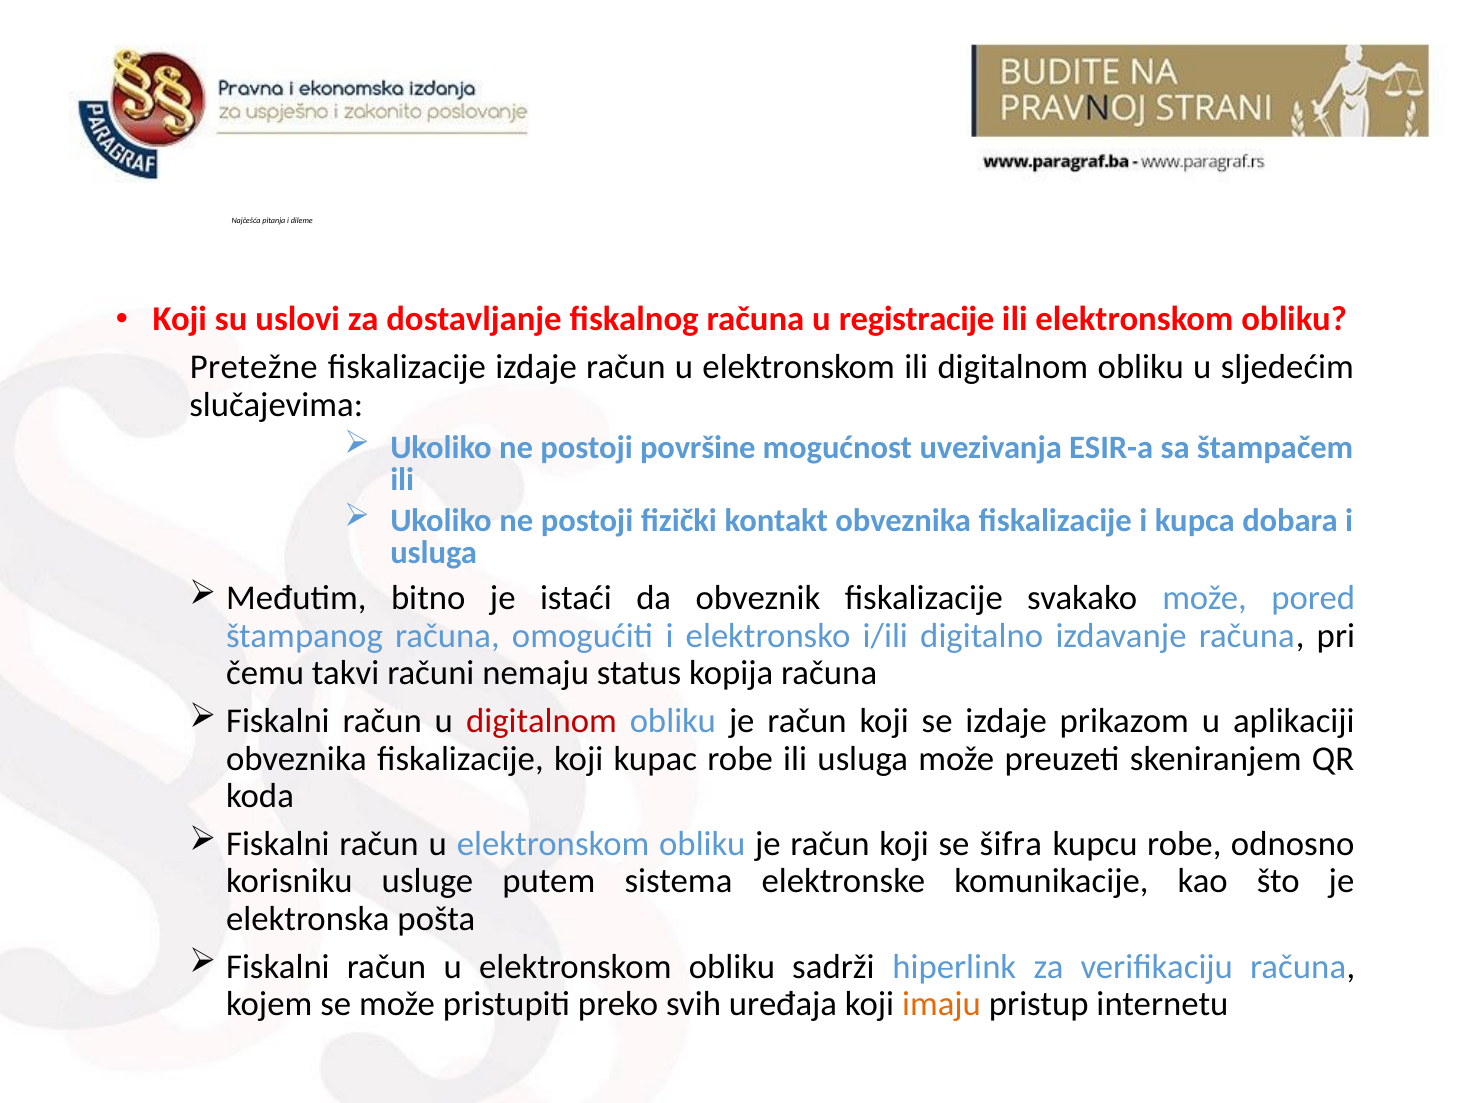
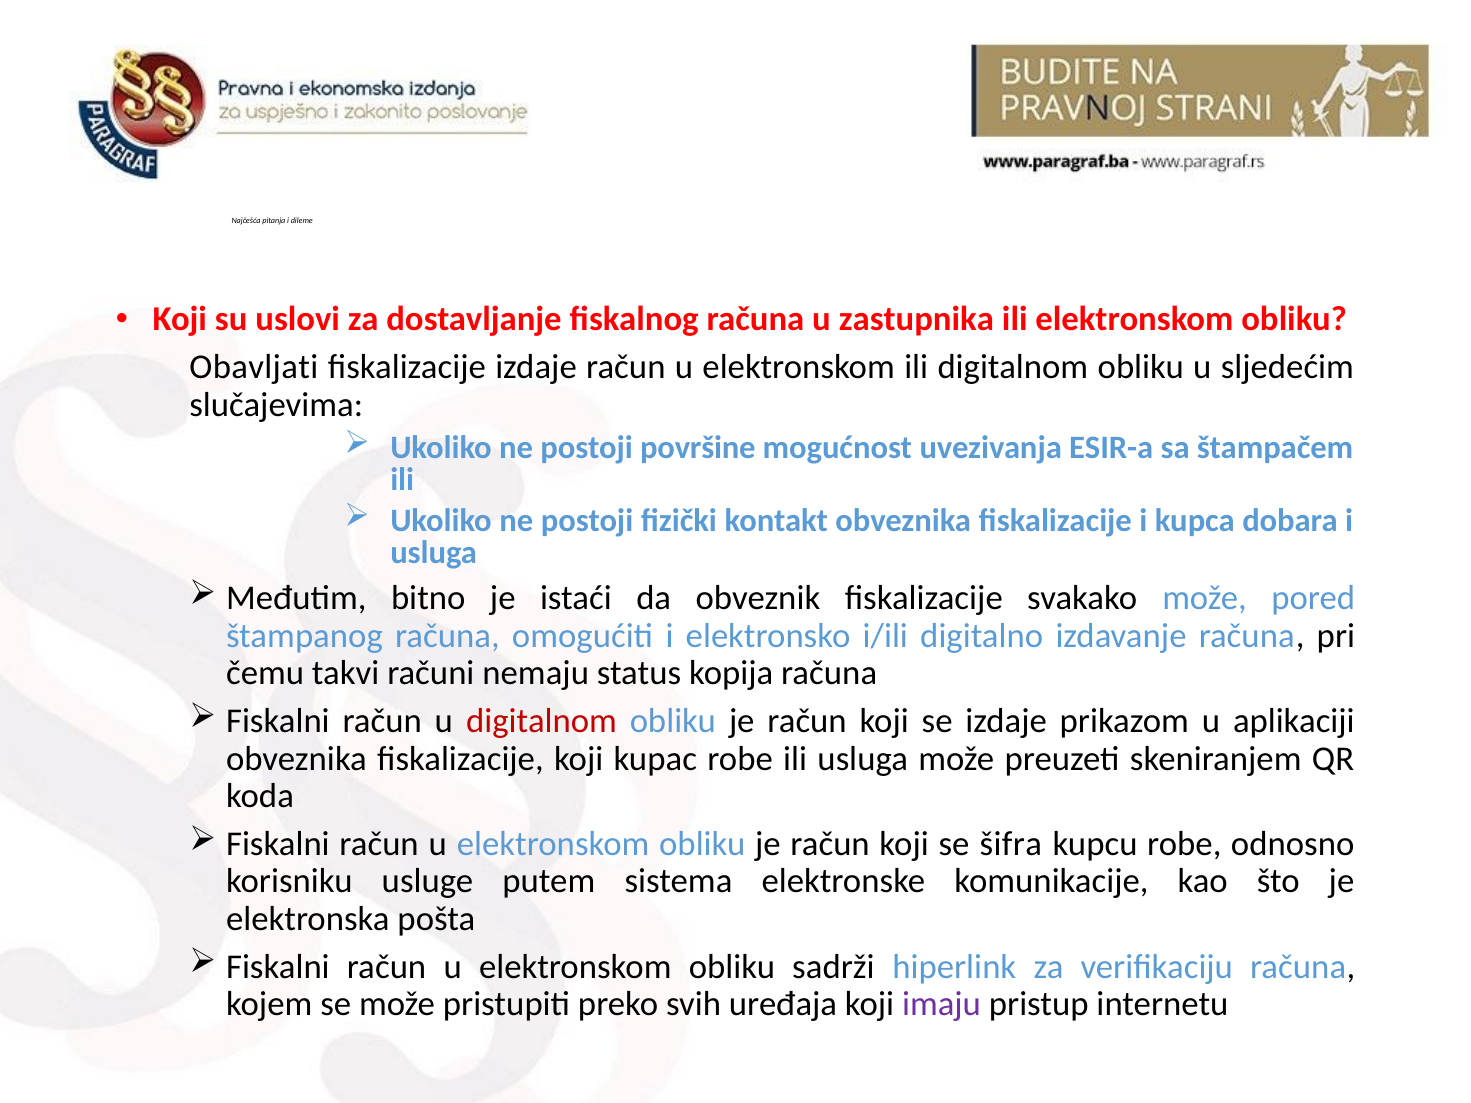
registracije: registracije -> zastupnika
Pretežne: Pretežne -> Obavljati
imaju colour: orange -> purple
